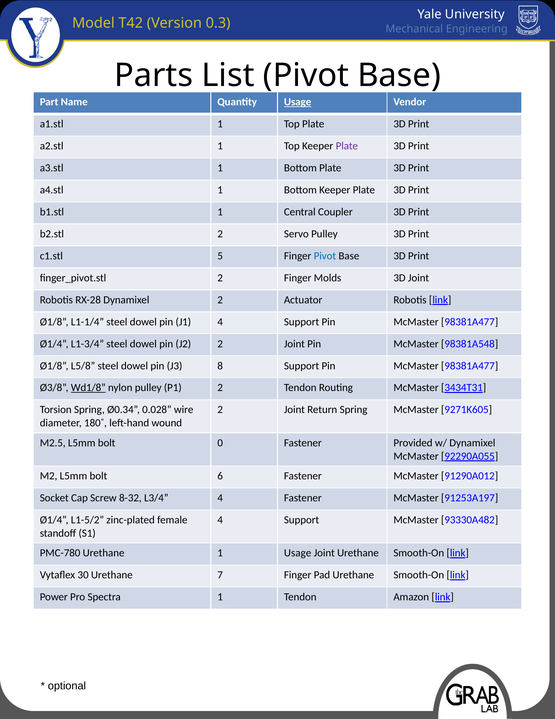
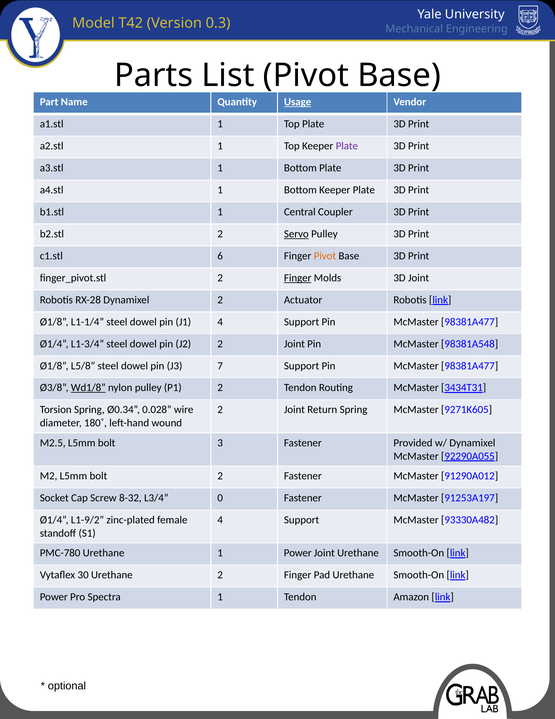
Servo underline: none -> present
5: 5 -> 6
Pivot at (325, 256) colour: blue -> orange
Finger at (298, 278) underline: none -> present
8: 8 -> 7
0: 0 -> 3
bolt 6: 6 -> 2
L3/4 4: 4 -> 0
L1-5/2: L1-5/2 -> L1-9/2
1 Usage: Usage -> Power
Urethane 7: 7 -> 2
